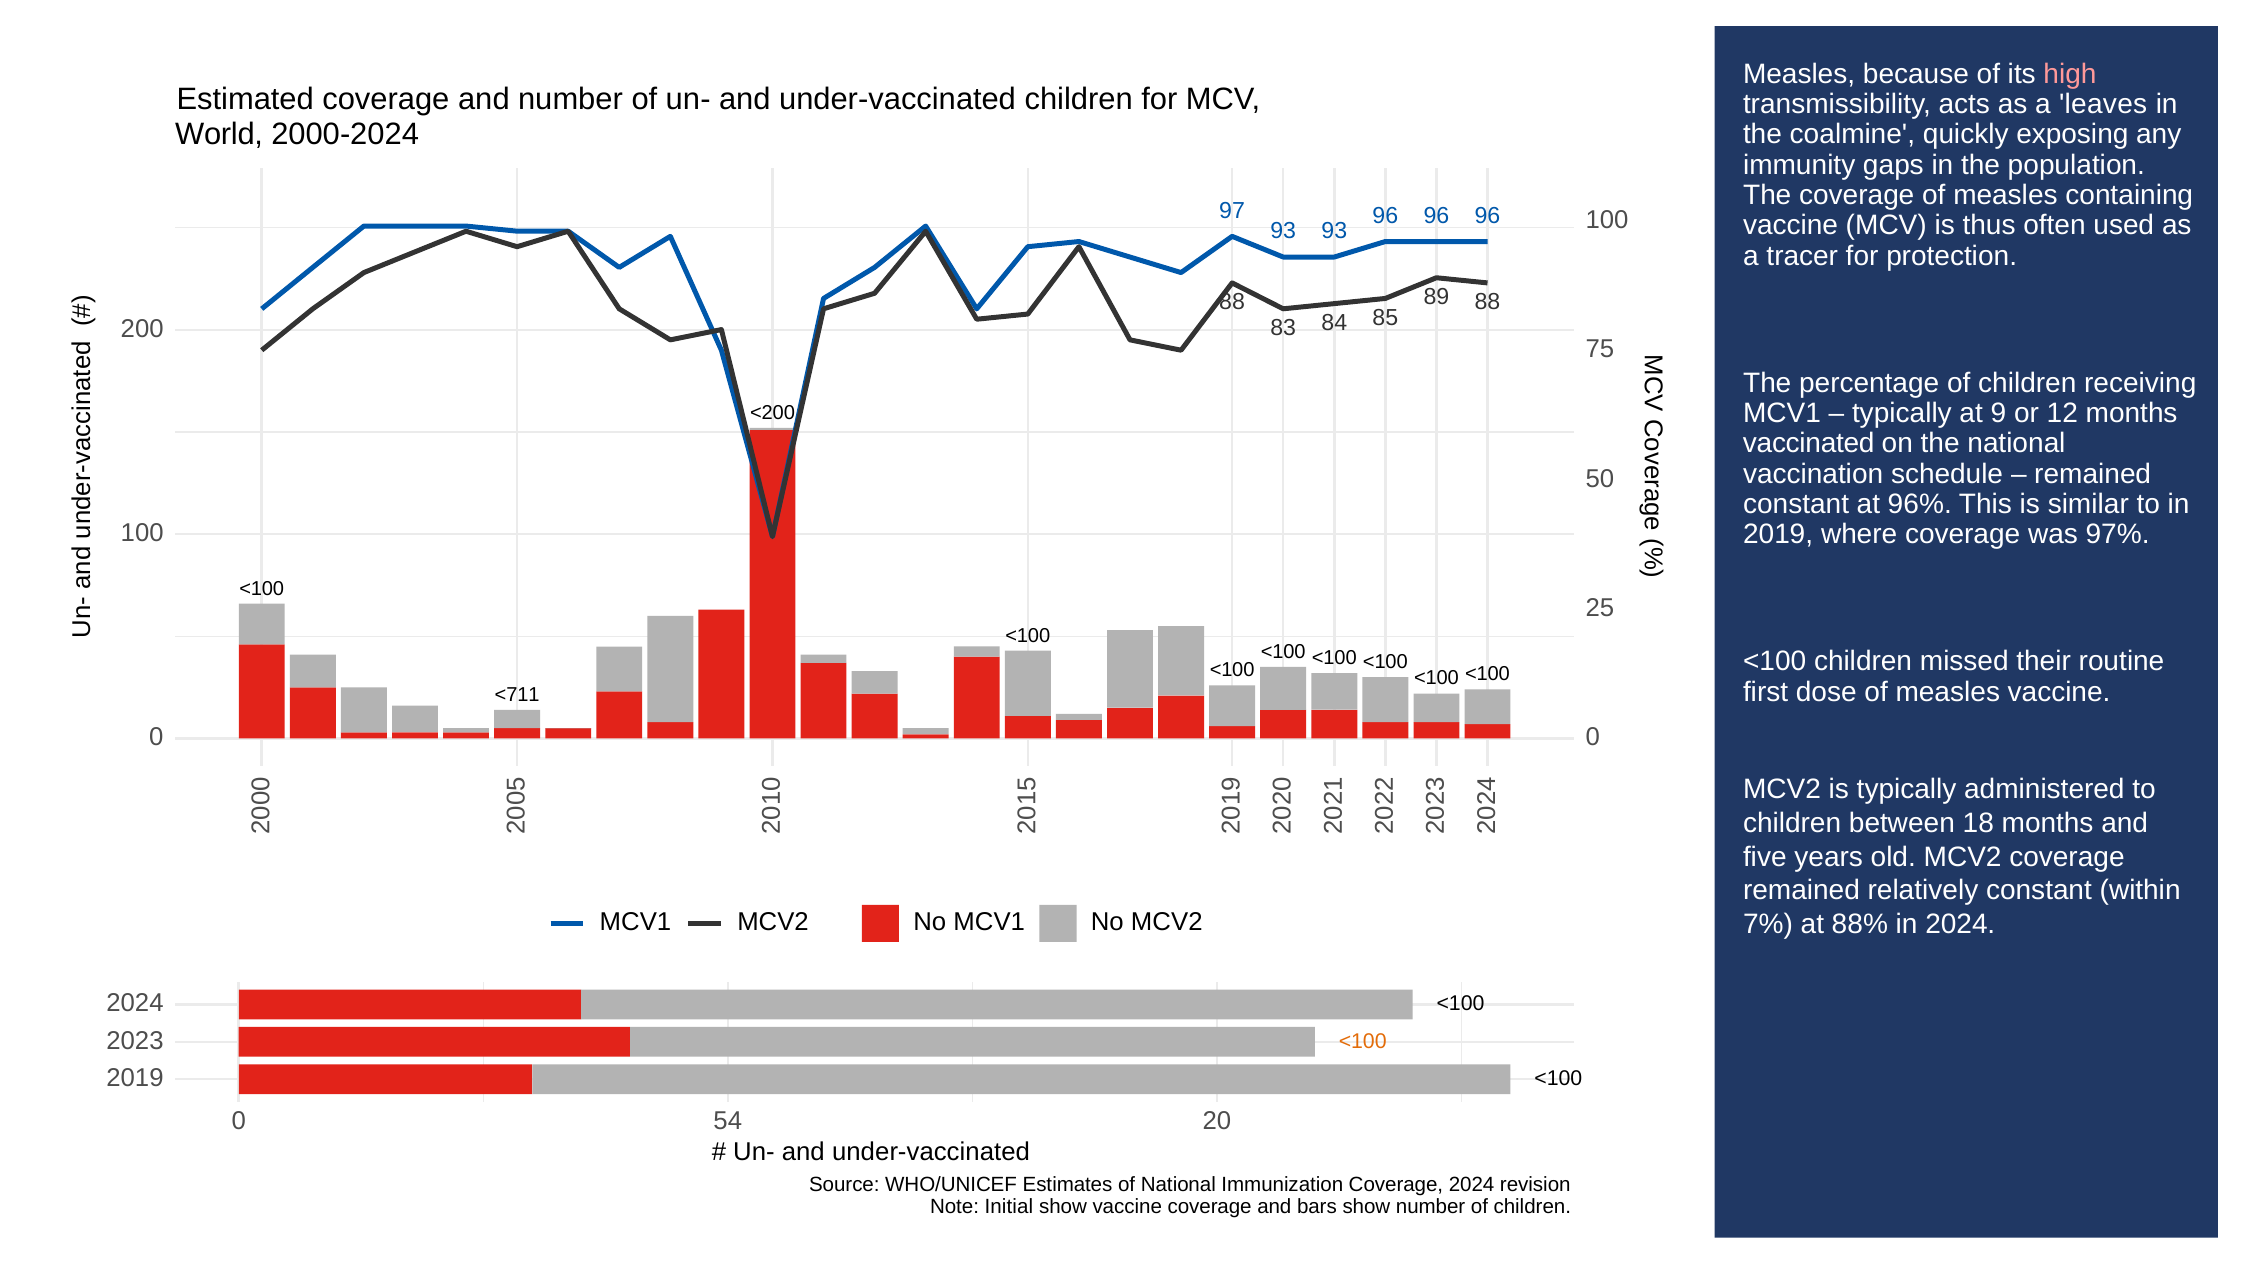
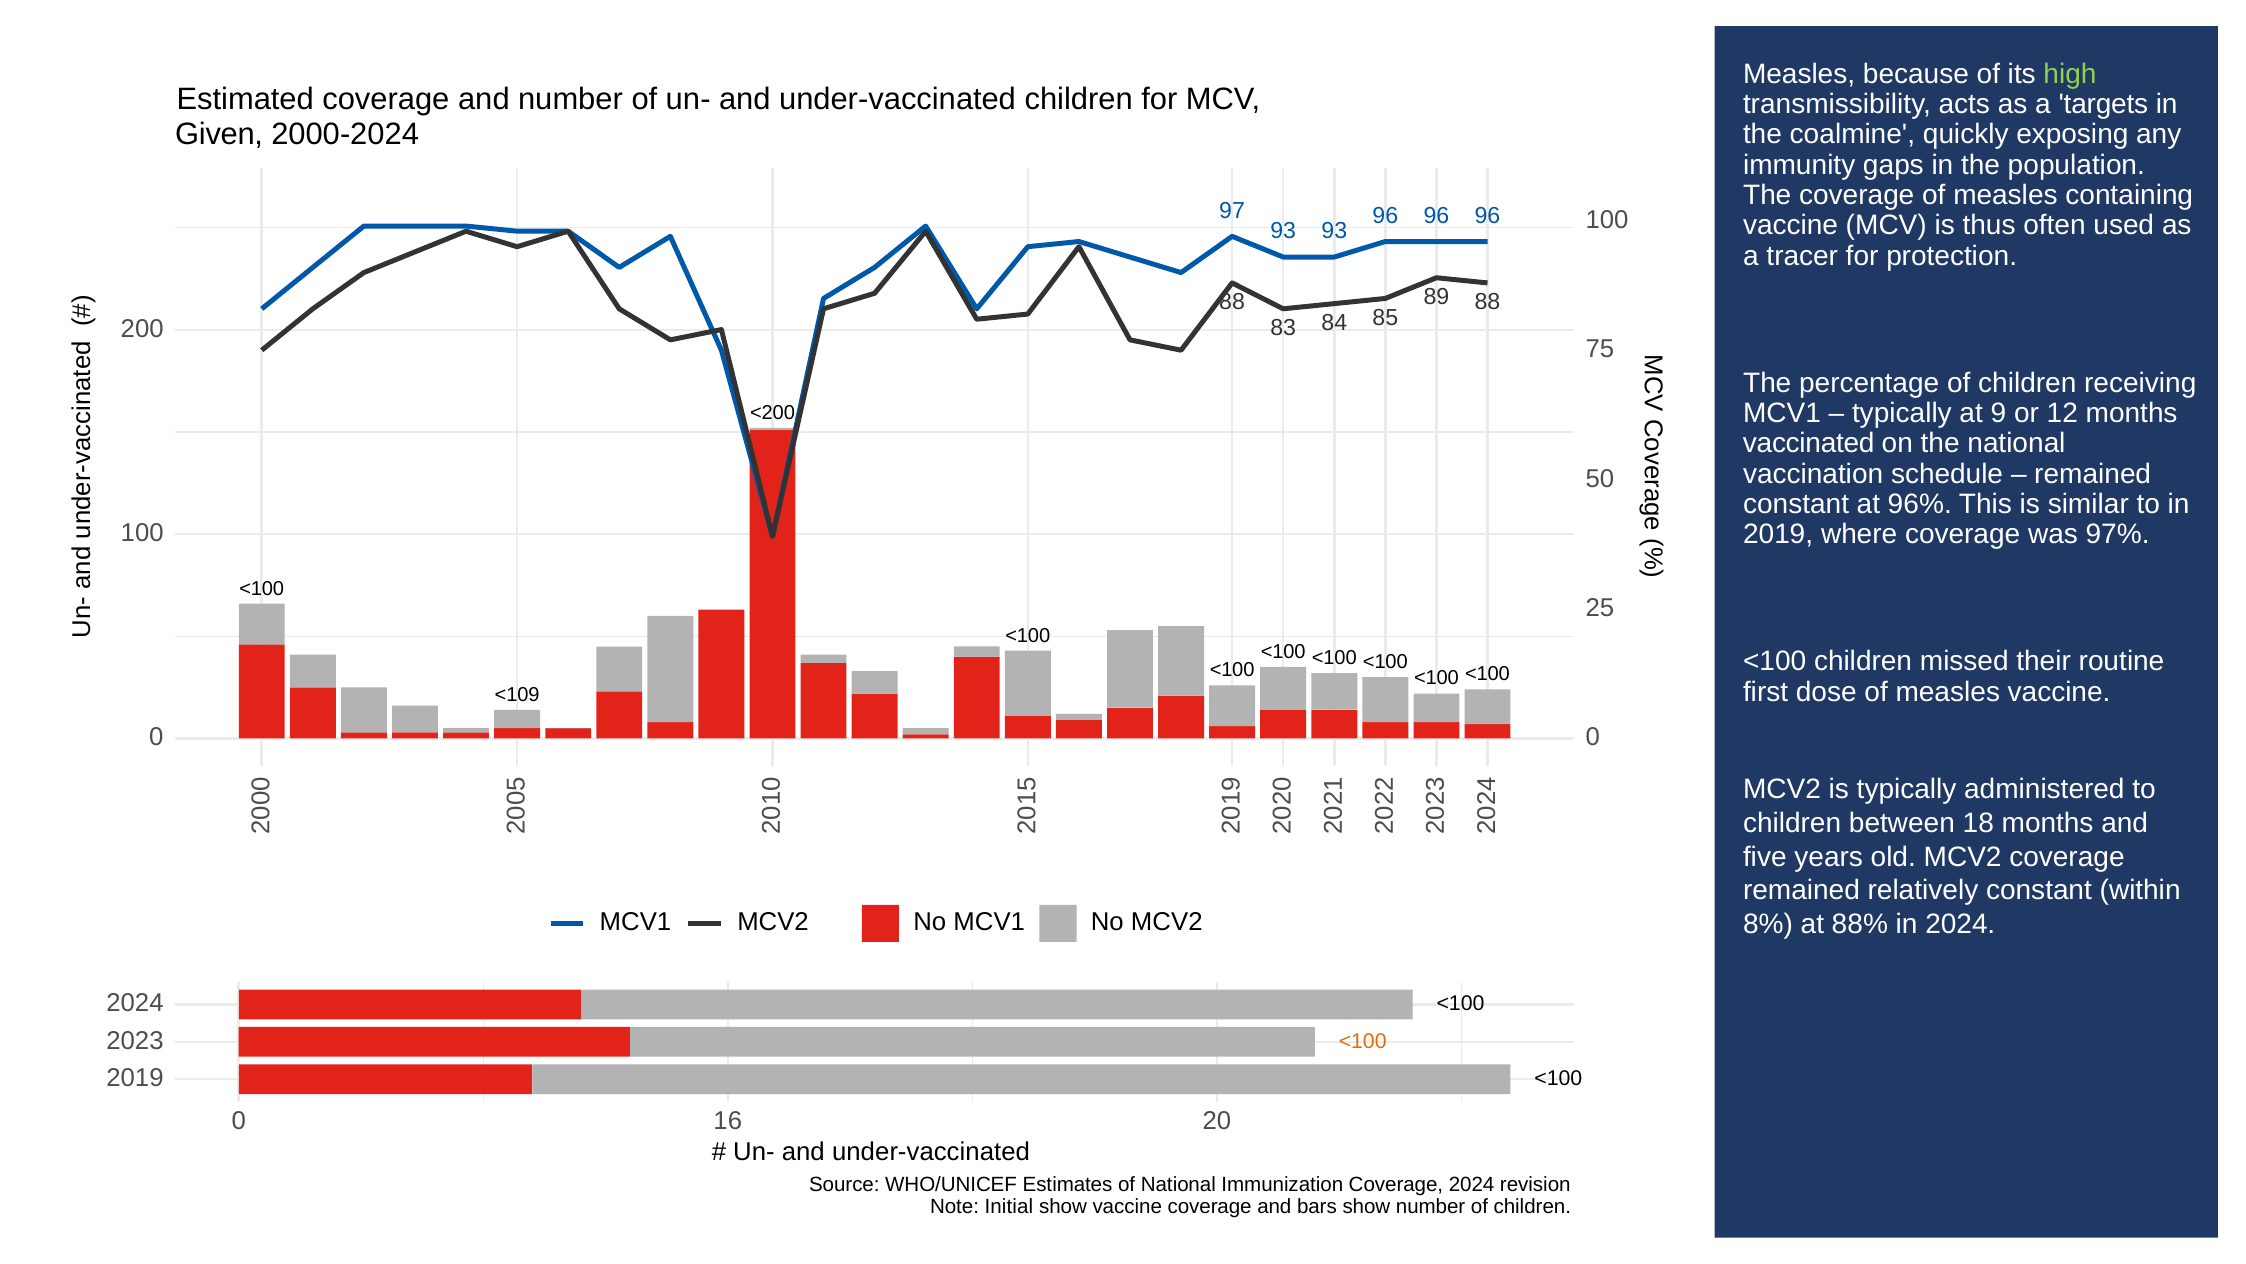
high colour: pink -> light green
leaves: leaves -> targets
World: World -> Given
<711: <711 -> <109
7%: 7% -> 8%
54: 54 -> 16
